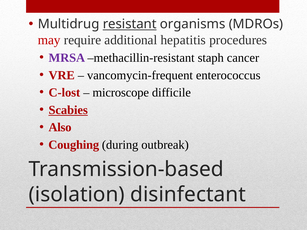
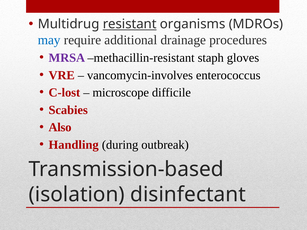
may colour: red -> blue
hepatitis: hepatitis -> drainage
cancer: cancer -> gloves
vancomycin-frequent: vancomycin-frequent -> vancomycin-involves
Scabies underline: present -> none
Coughing: Coughing -> Handling
